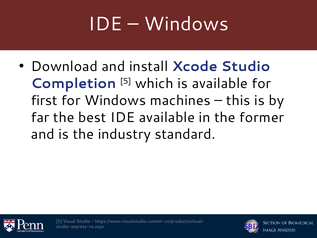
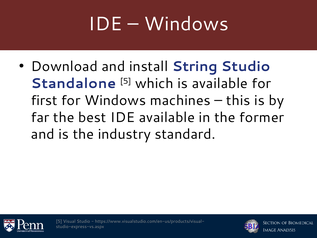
Xcode: Xcode -> String
Completion: Completion -> Standalone
